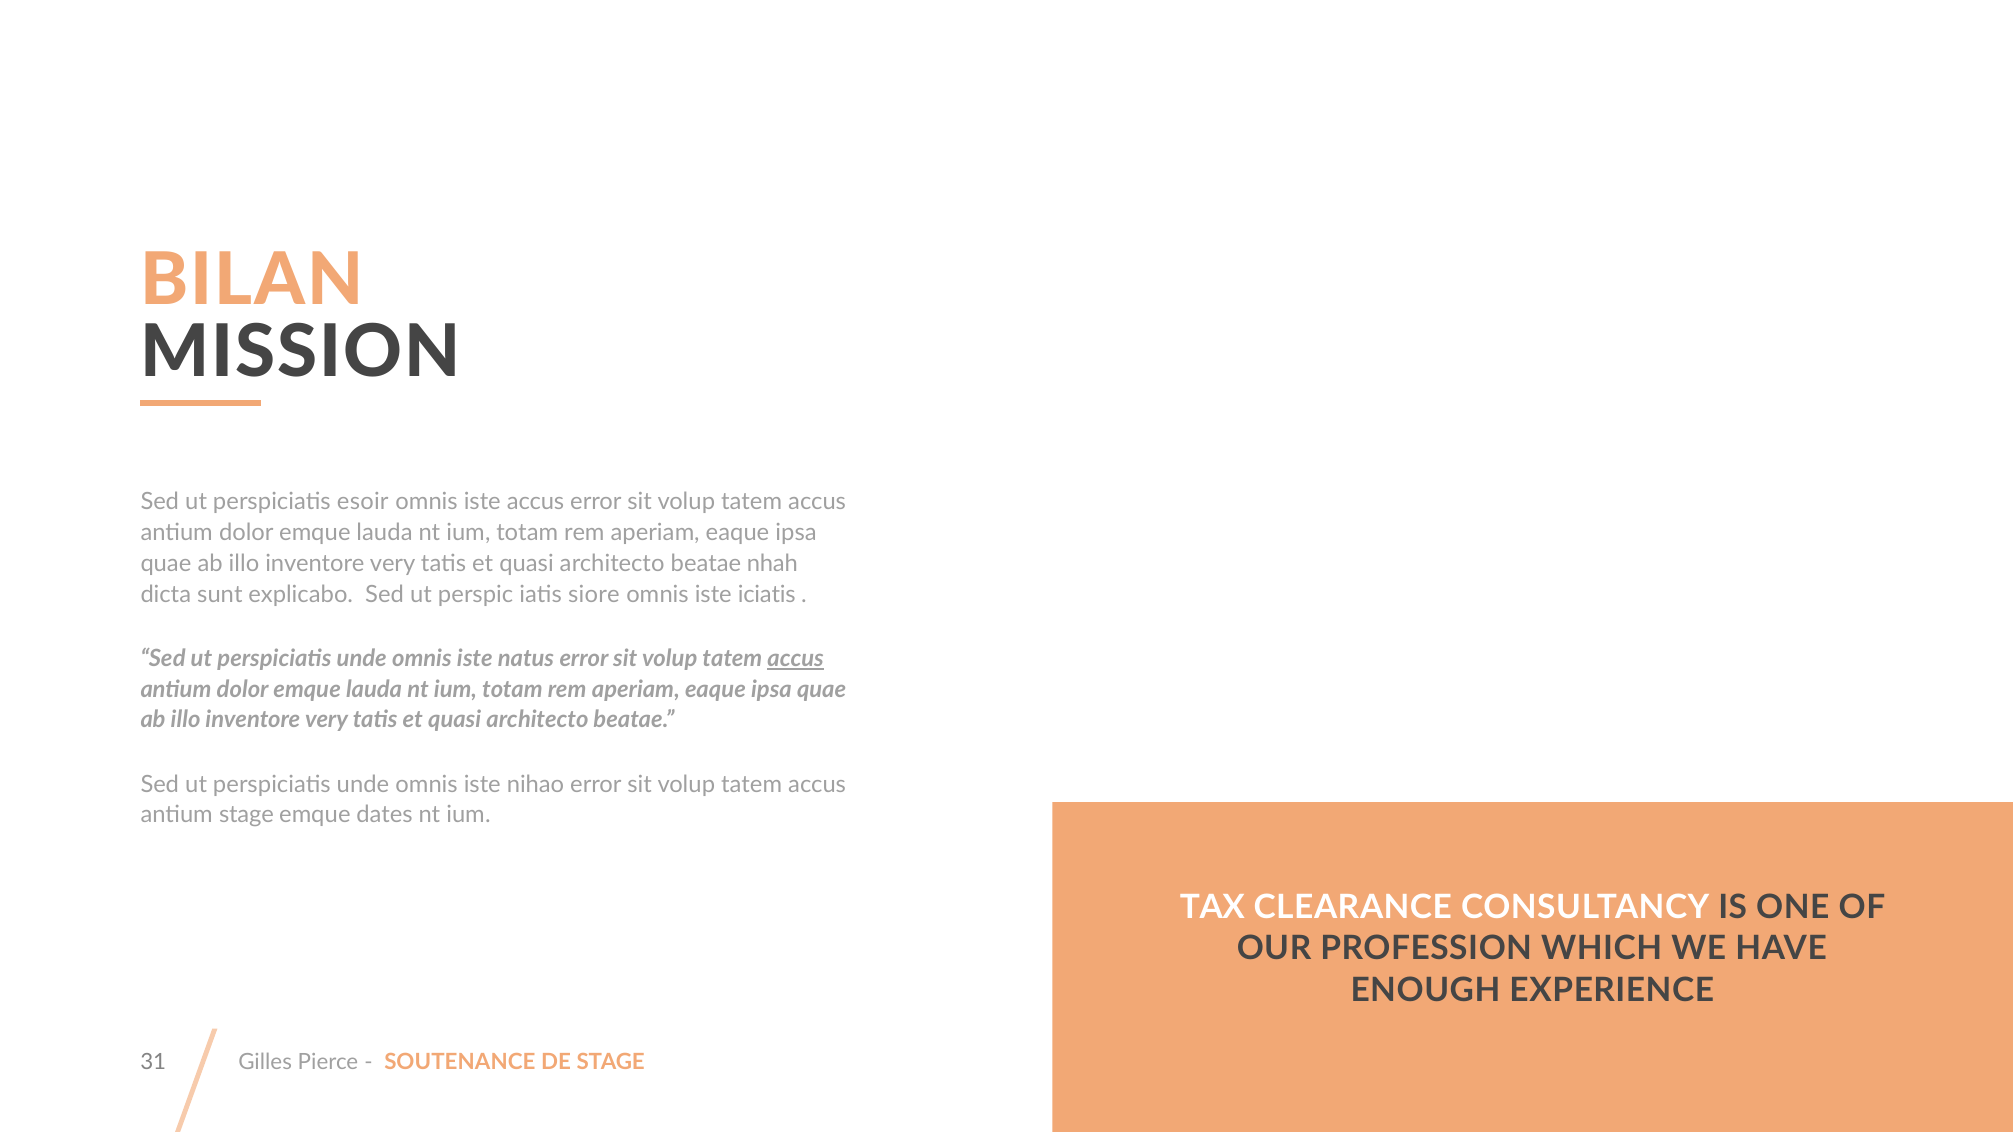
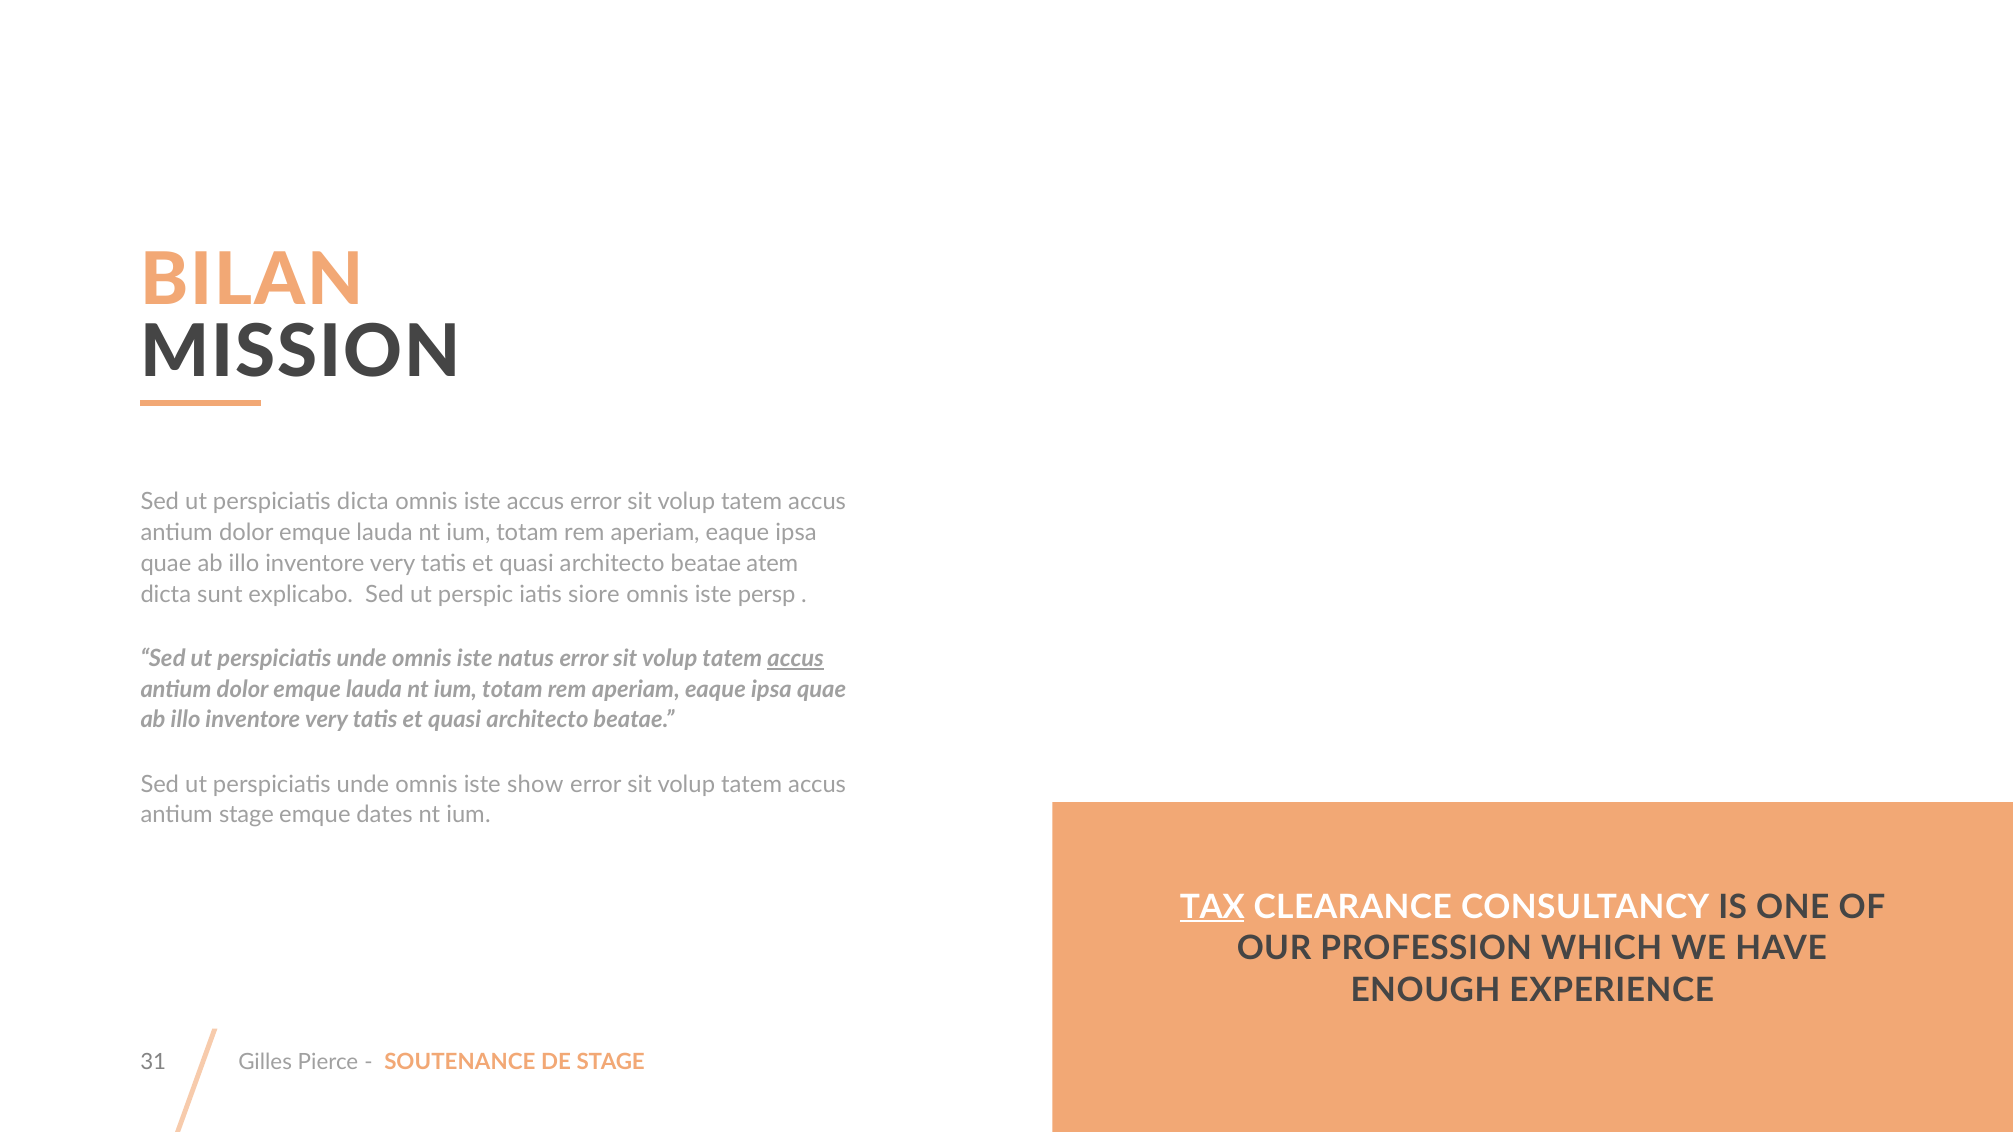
perspiciatis esoir: esoir -> dicta
nhah: nhah -> atem
iciatis: iciatis -> persp
nihao: nihao -> show
TAX underline: none -> present
